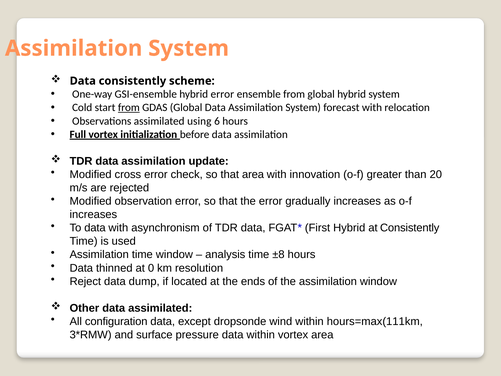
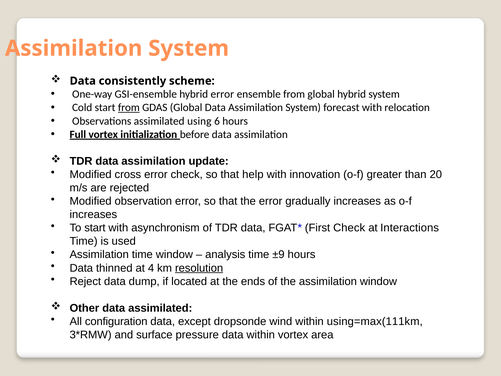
that area: area -> help
To data: data -> start
First Hybrid: Hybrid -> Check
at Consistently: Consistently -> Interactions
±8: ±8 -> ±9
0: 0 -> 4
resolution underline: none -> present
hours=max(111km: hours=max(111km -> using=max(111km
